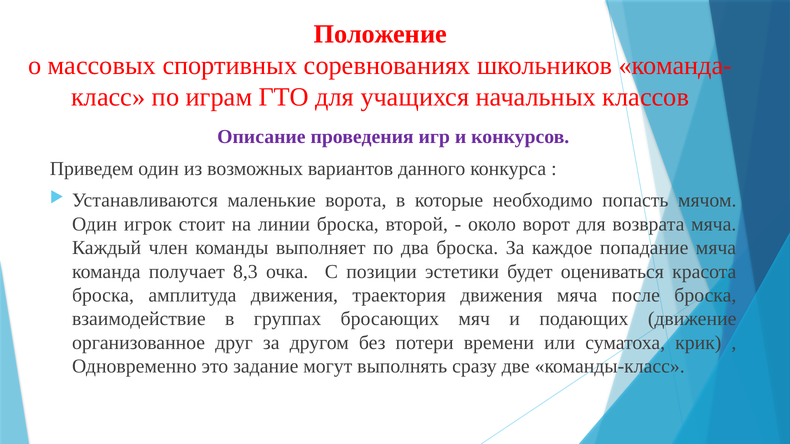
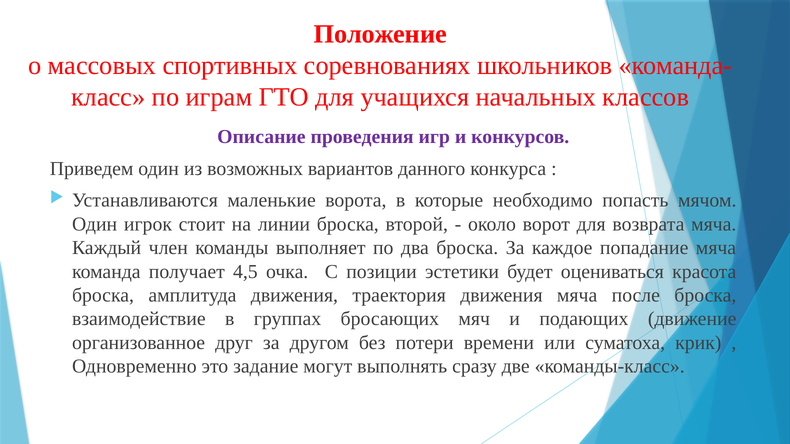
8,3: 8,3 -> 4,5
